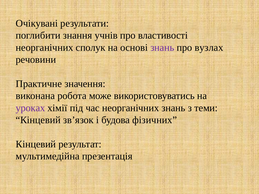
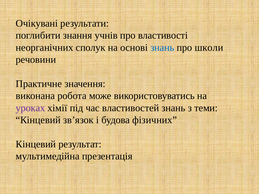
знань at (162, 48) colour: purple -> blue
вузлах: вузлах -> школи
час неорганічних: неорганічних -> властивостей
